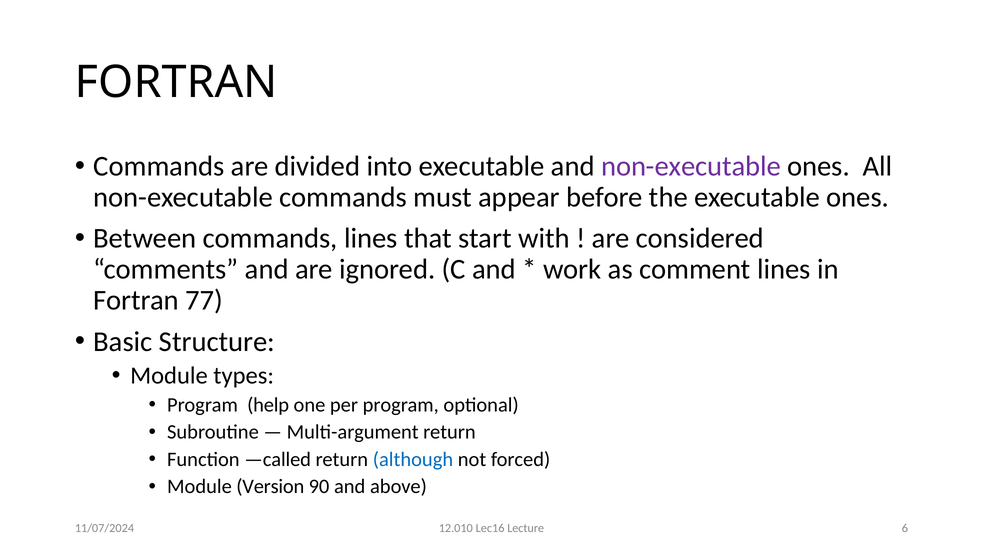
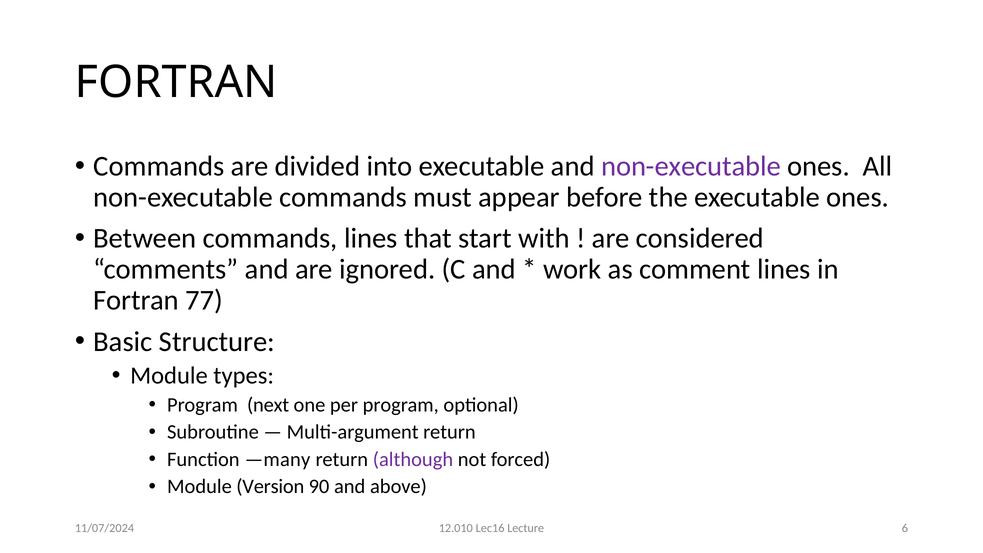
help: help -> next
—called: —called -> —many
although colour: blue -> purple
